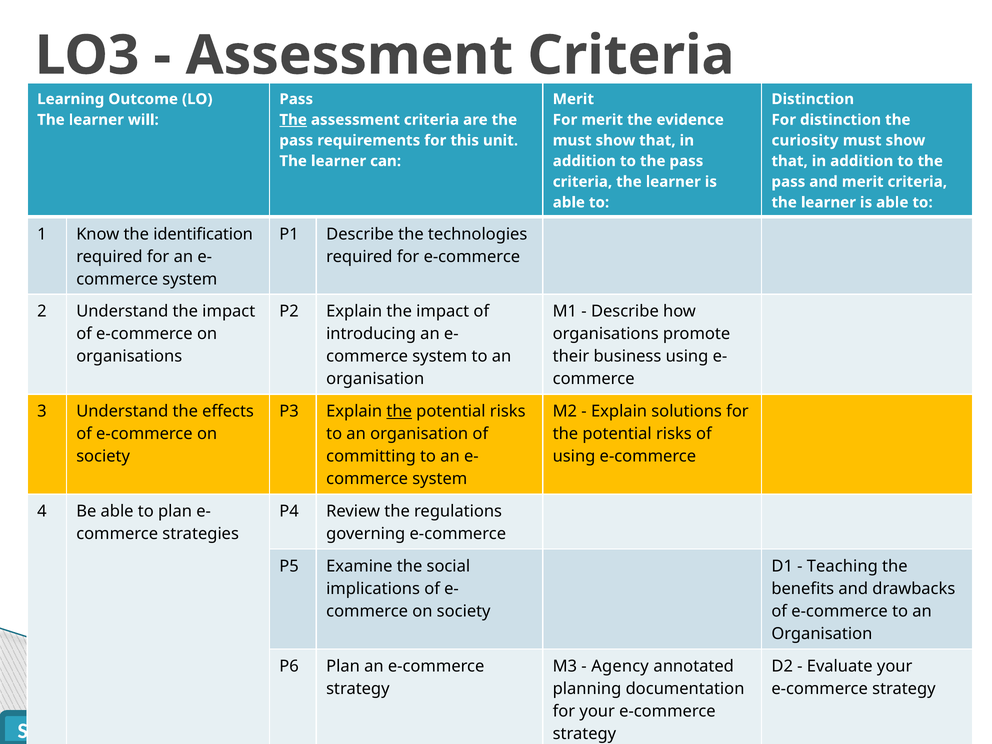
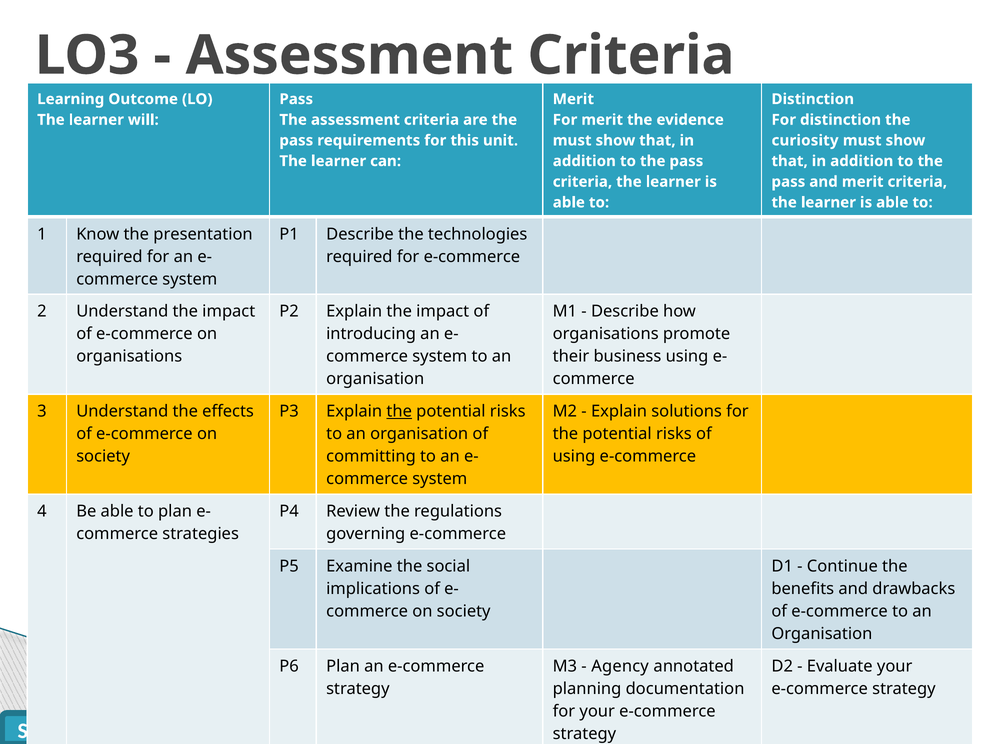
The at (293, 120) underline: present -> none
identification: identification -> presentation
Teaching: Teaching -> Continue
